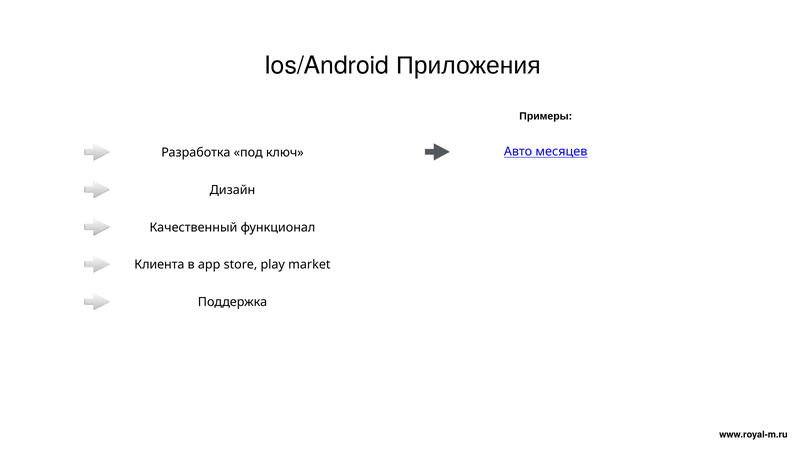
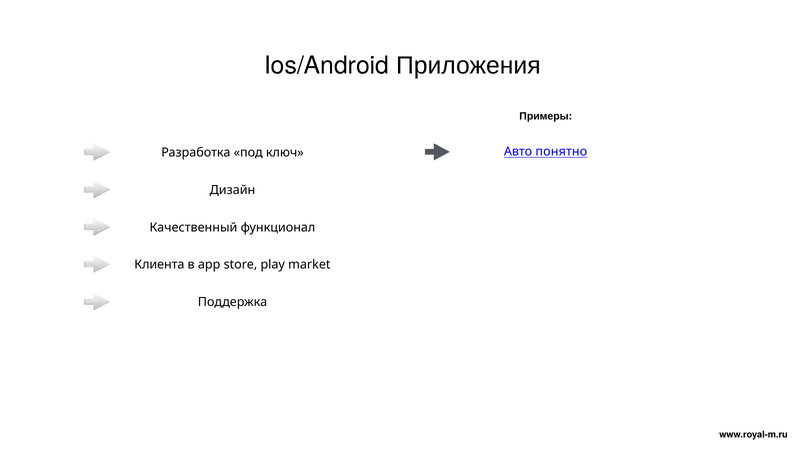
месяцев: месяцев -> понятно
